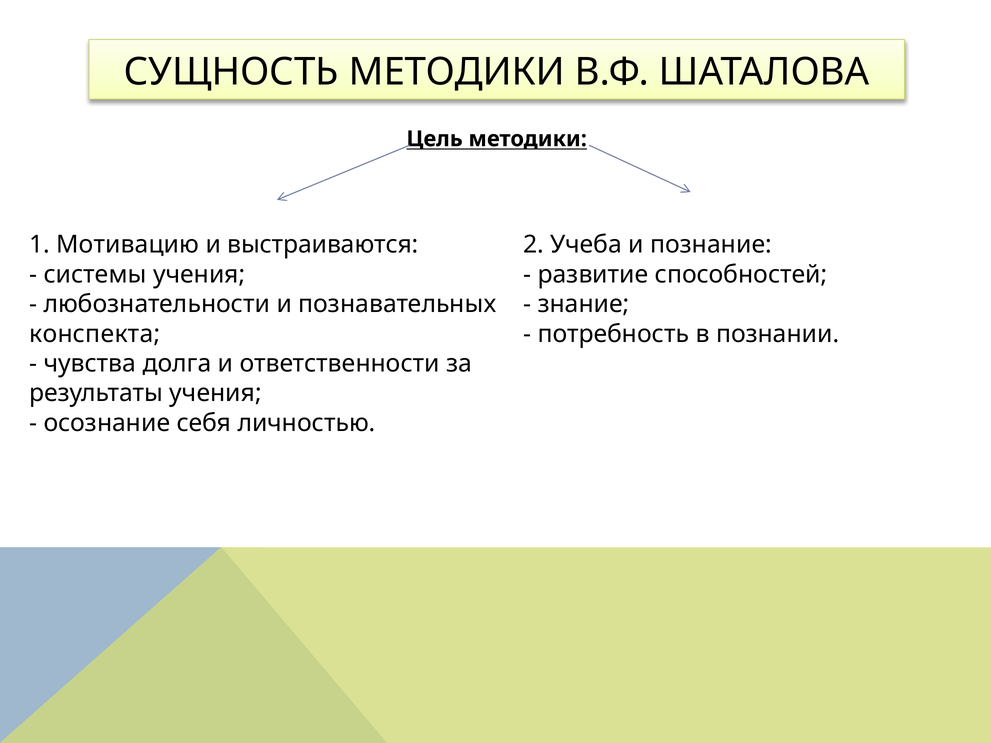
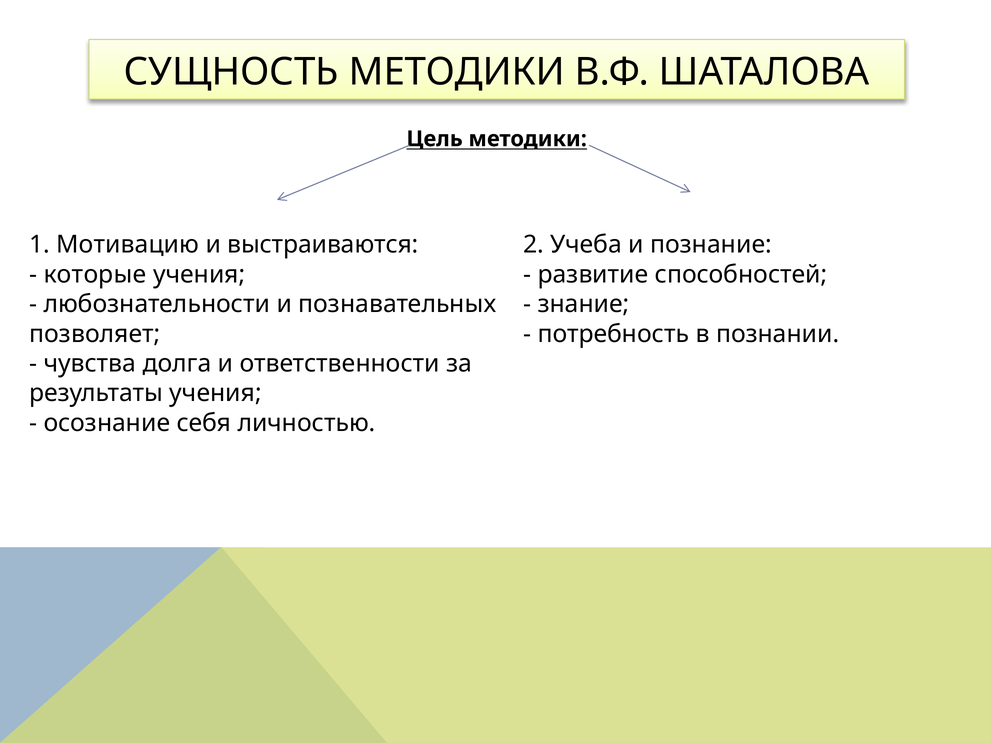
системы: системы -> которые
конспекта: конспекта -> позволяет
